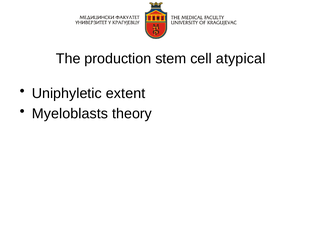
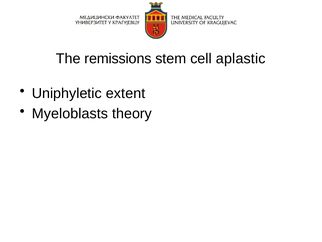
production: production -> remissions
atypical: atypical -> aplastic
